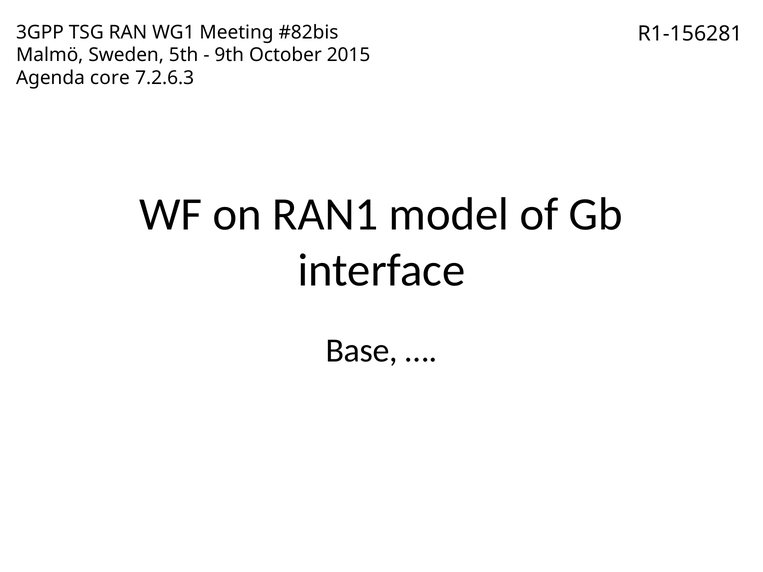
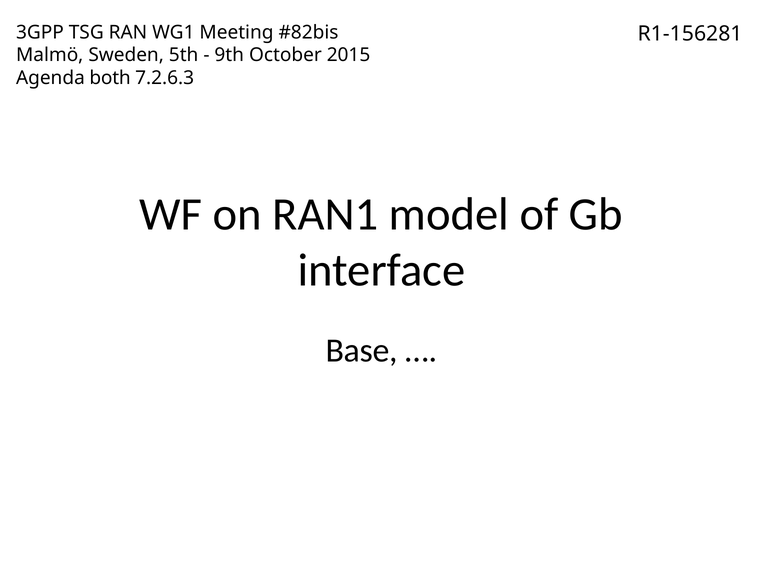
core: core -> both
